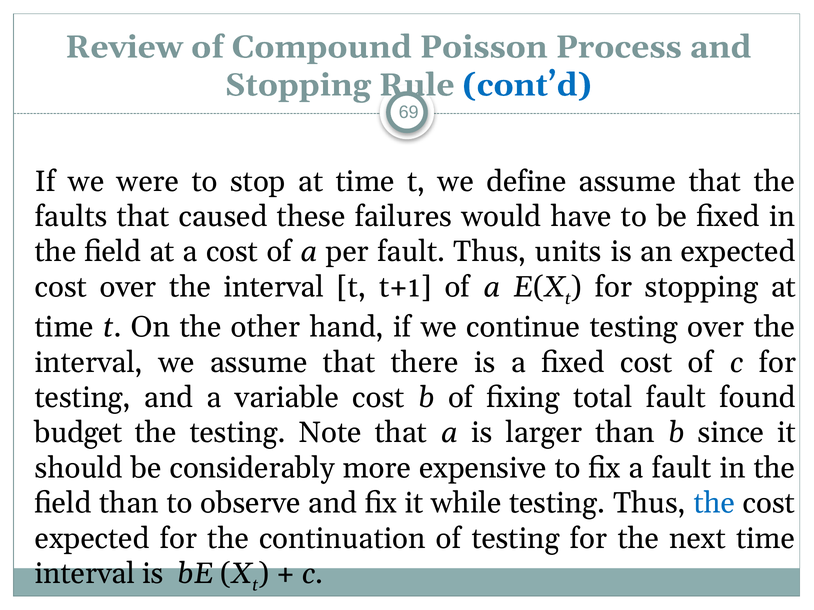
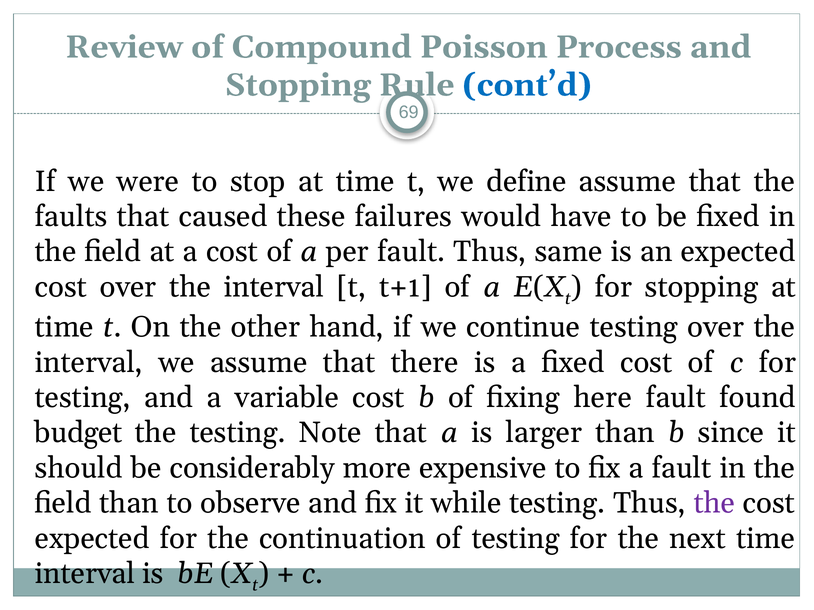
units: units -> same
total: total -> here
the at (714, 504) colour: blue -> purple
